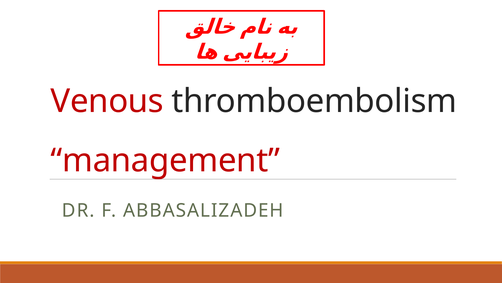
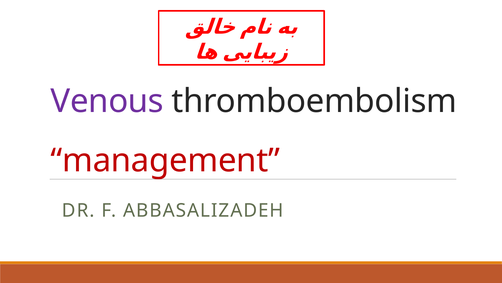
Venous colour: red -> purple
